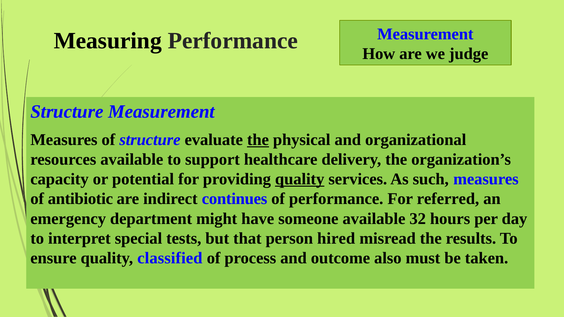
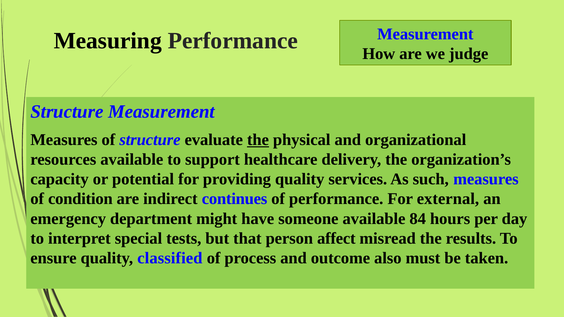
quality at (300, 179) underline: present -> none
antibiotic: antibiotic -> condition
referred: referred -> external
32: 32 -> 84
hired: hired -> affect
